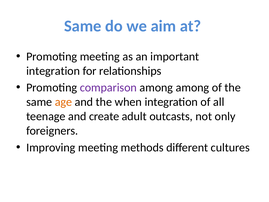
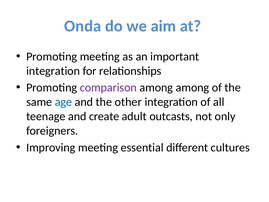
Same at (83, 26): Same -> Onda
age colour: orange -> blue
when: when -> other
methods: methods -> essential
